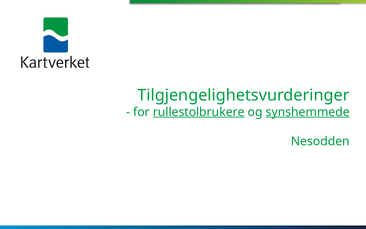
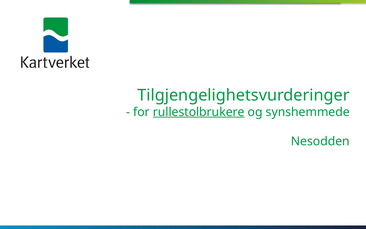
synshemmede underline: present -> none
